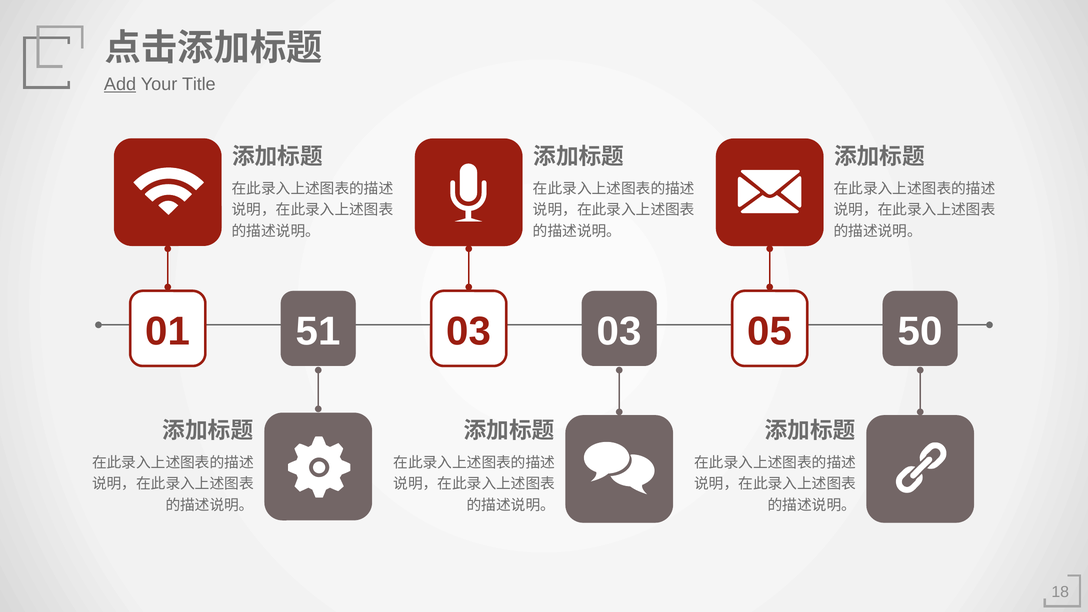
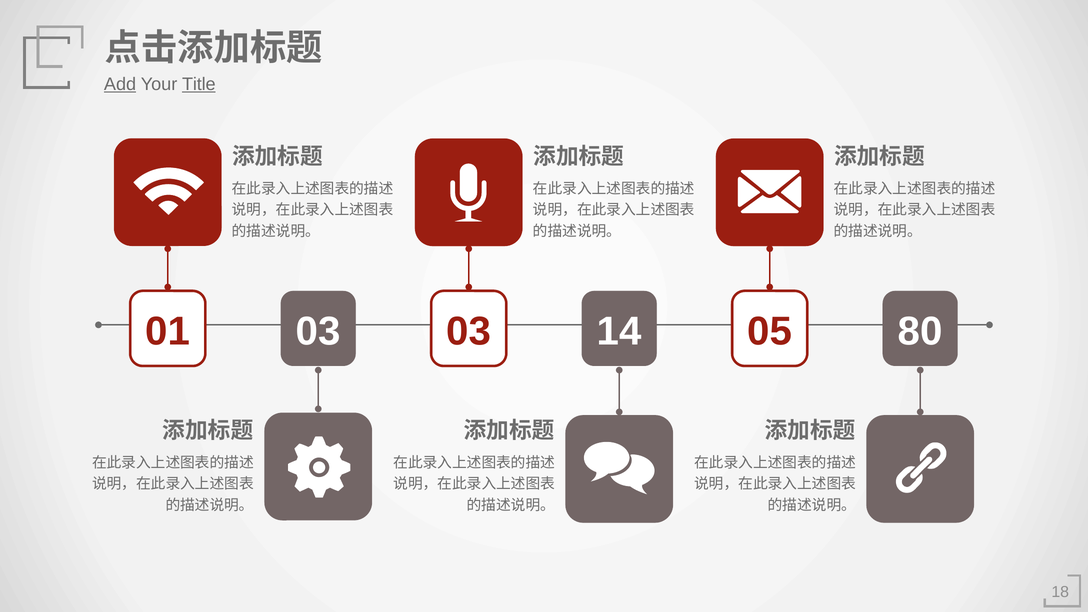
Title underline: none -> present
01 51: 51 -> 03
03 03: 03 -> 14
50: 50 -> 80
